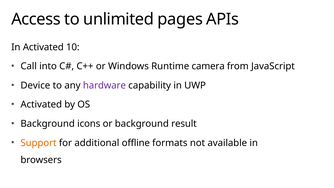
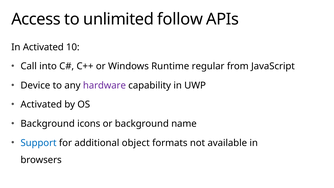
pages: pages -> follow
camera: camera -> regular
result: result -> name
Support colour: orange -> blue
offline: offline -> object
